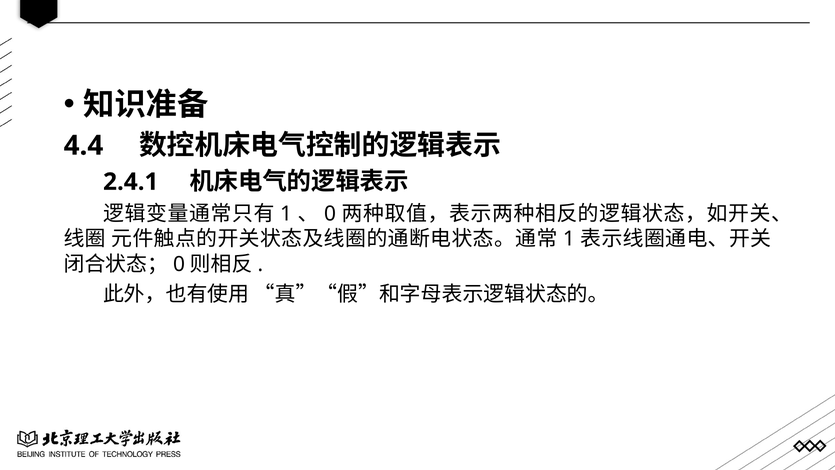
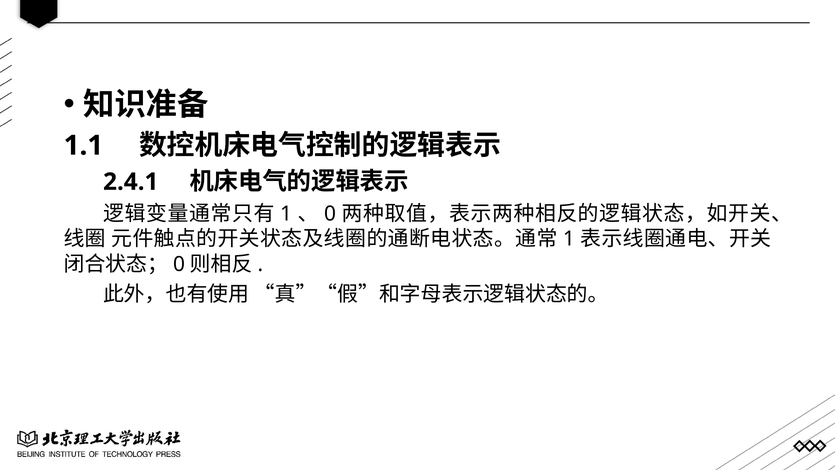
4.4: 4.4 -> 1.1
